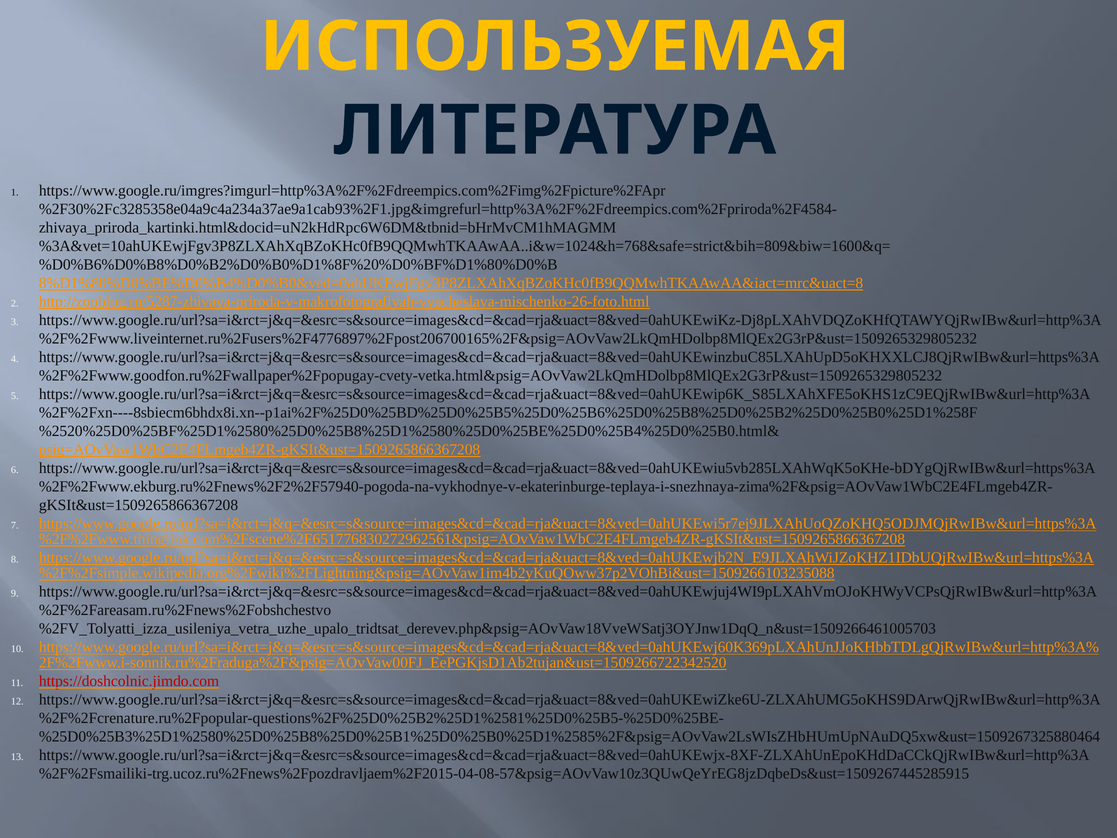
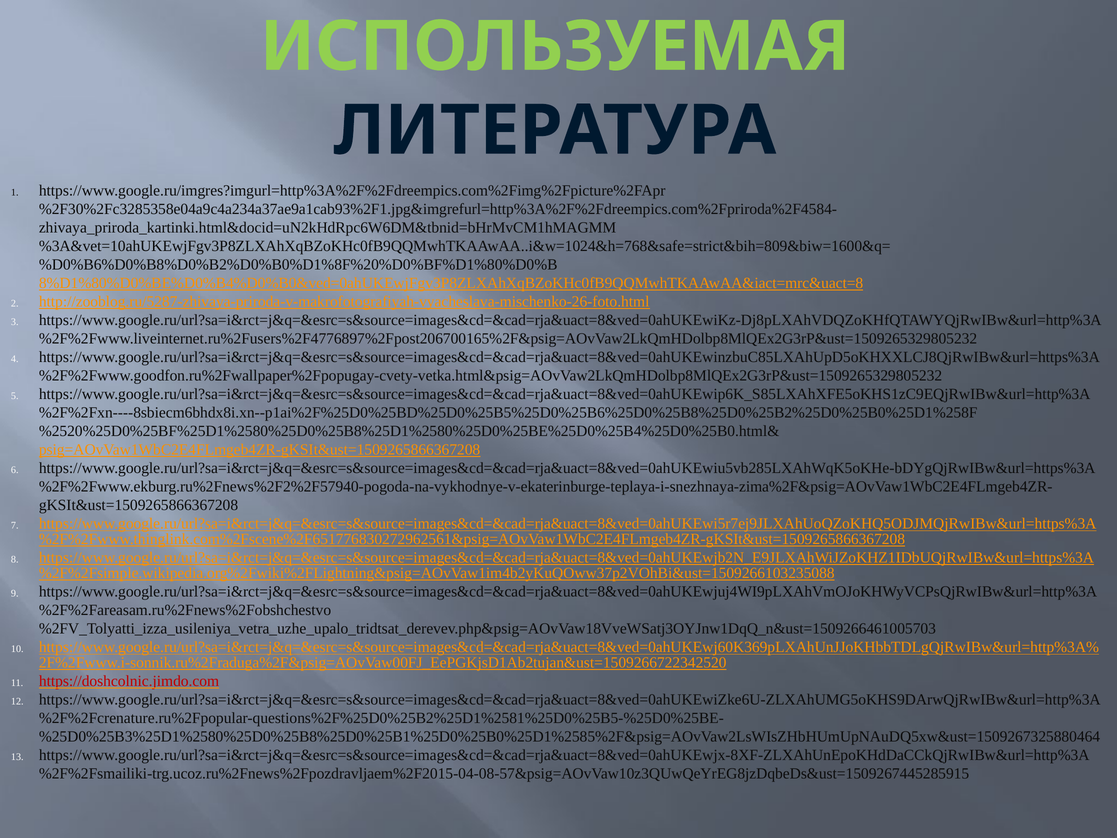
ИСПОЛЬЗУЕМАЯ colour: yellow -> light green
